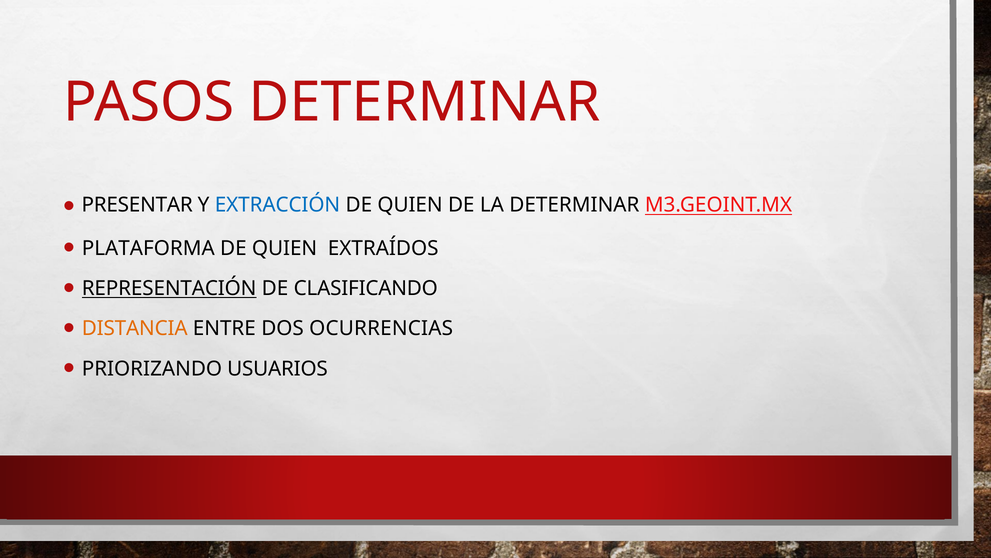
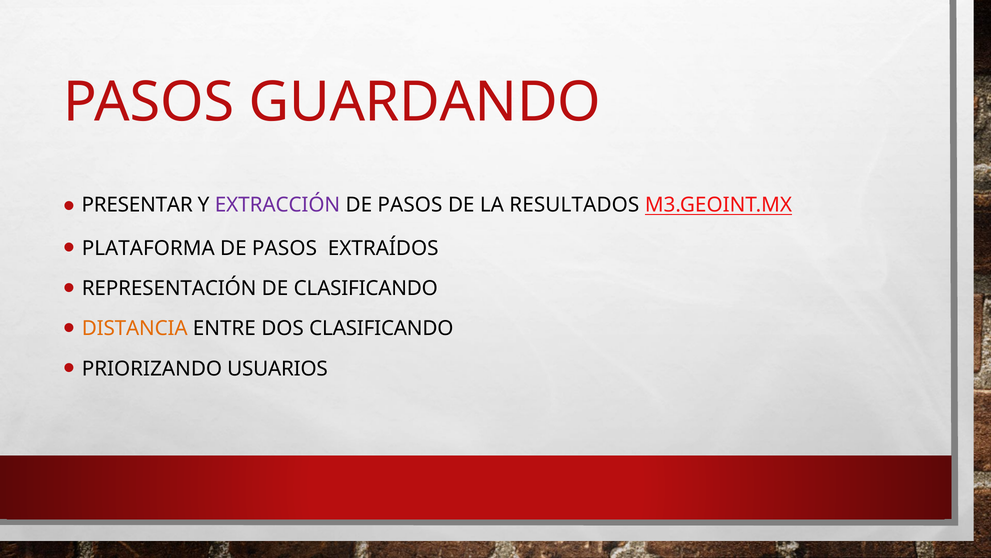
PASOS DETERMINAR: DETERMINAR -> GUARDANDO
EXTRACCIÓN colour: blue -> purple
QUIEN at (410, 205): QUIEN -> PASOS
LA DETERMINAR: DETERMINAR -> RESULTADOS
QUIEN at (285, 248): QUIEN -> PASOS
REPRESENTACIÓN underline: present -> none
DOS OCURRENCIAS: OCURRENCIAS -> CLASIFICANDO
